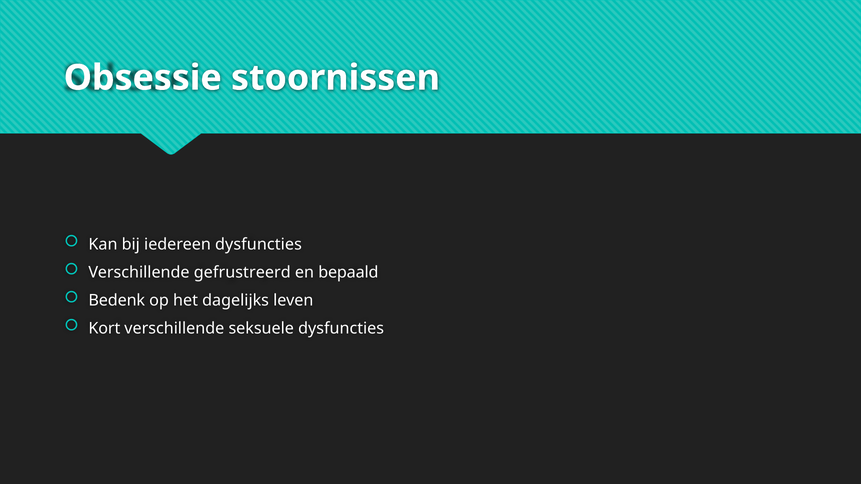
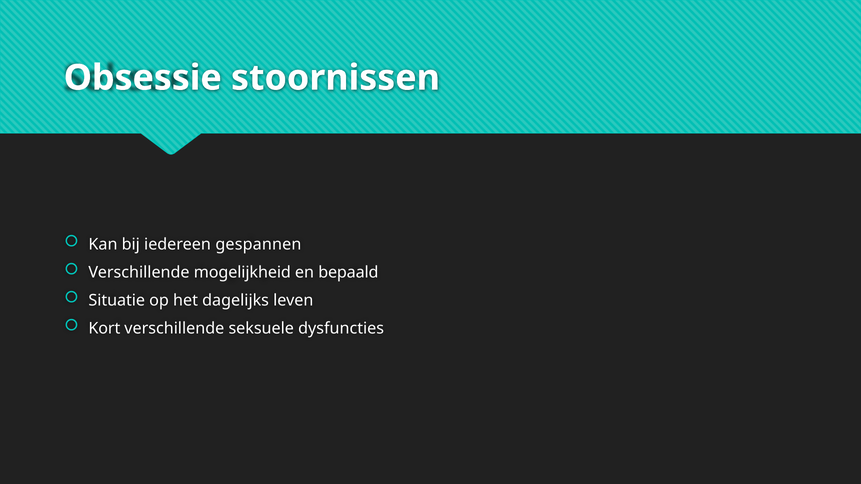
iedereen dysfuncties: dysfuncties -> gespannen
gefrustreerd: gefrustreerd -> mogelijkheid
Bedenk: Bedenk -> Situatie
